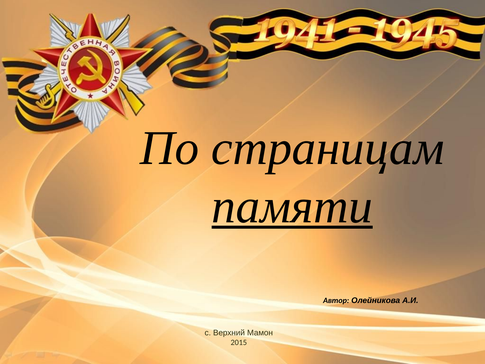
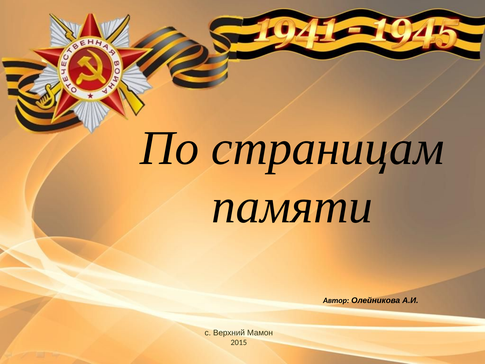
памяти underline: present -> none
